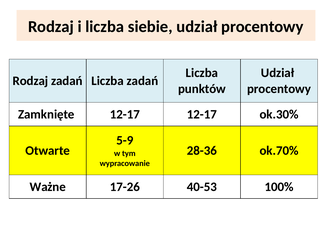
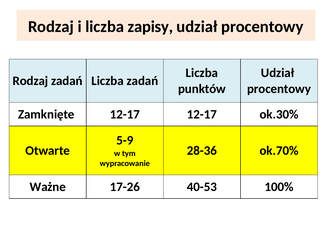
siebie: siebie -> zapisy
